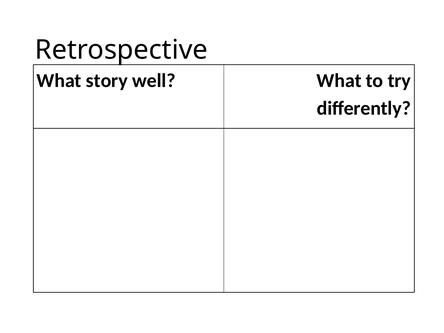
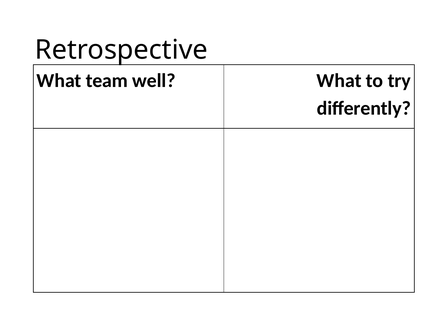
story: story -> team
